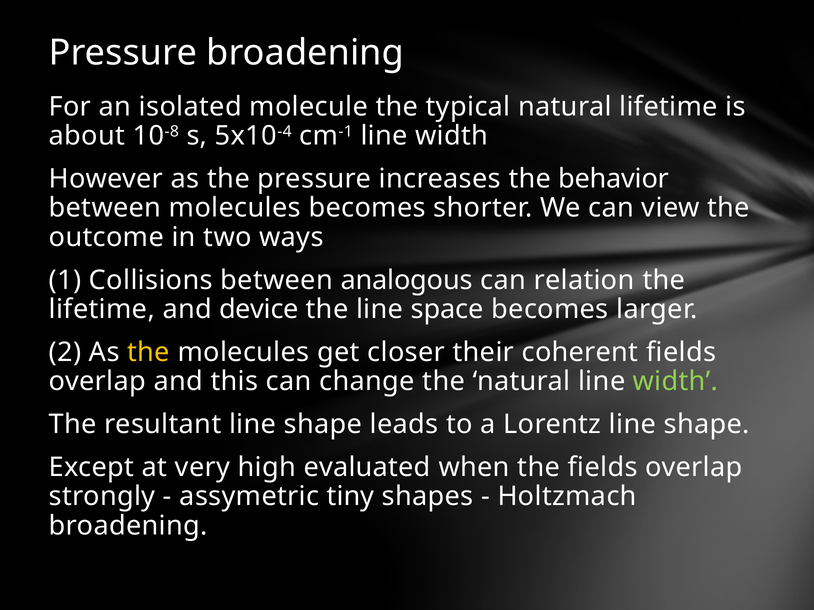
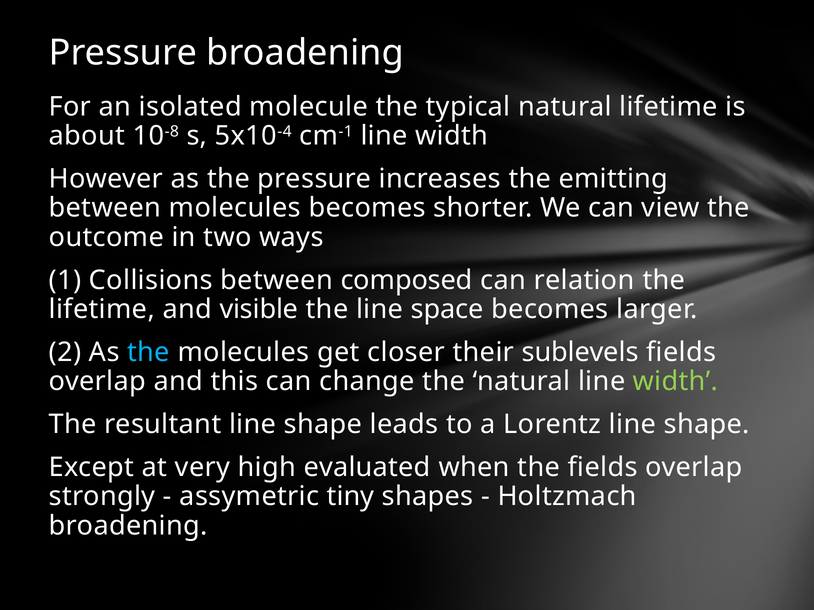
behavior: behavior -> emitting
analogous: analogous -> composed
device: device -> visible
the at (149, 352) colour: yellow -> light blue
coherent: coherent -> sublevels
